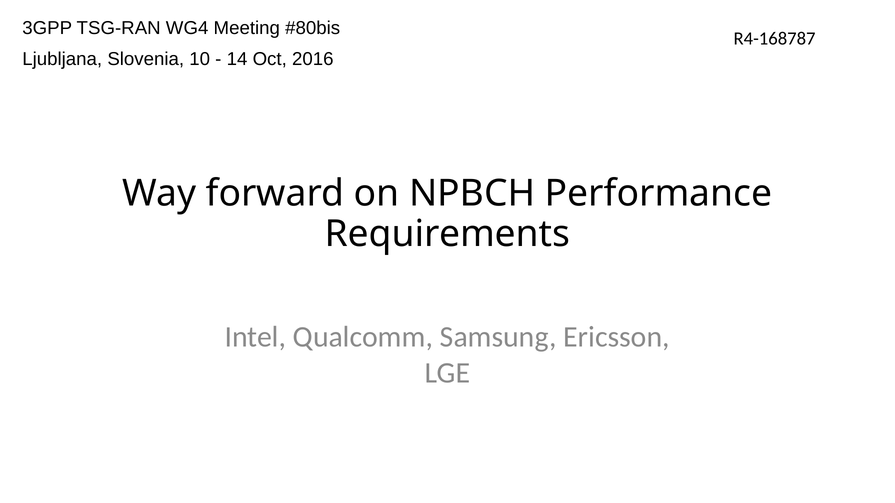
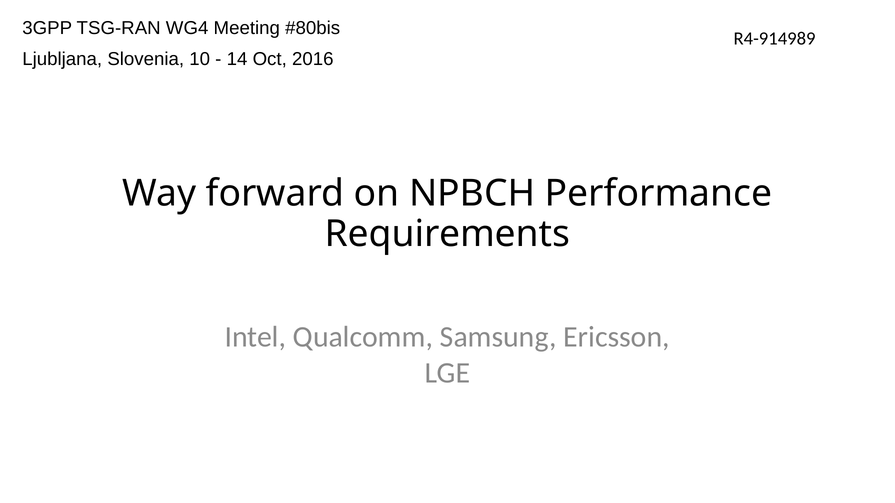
R4-168787: R4-168787 -> R4-914989
